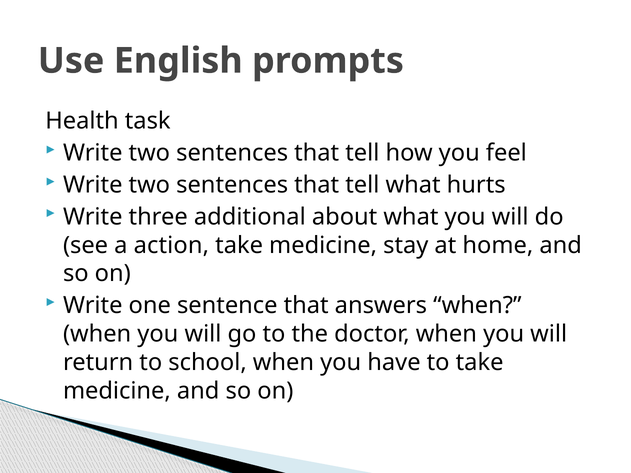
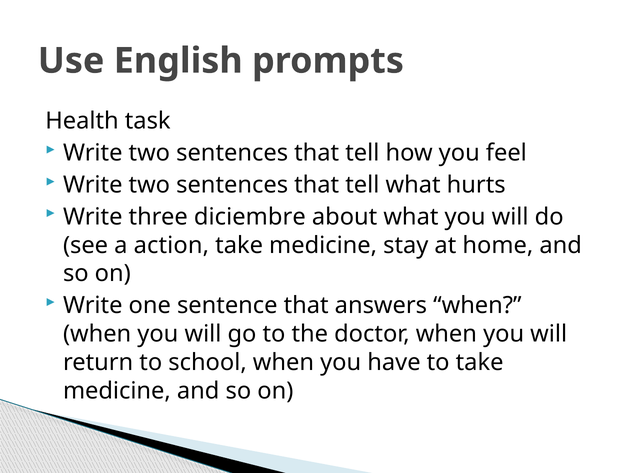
additional: additional -> diciembre
